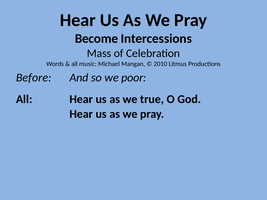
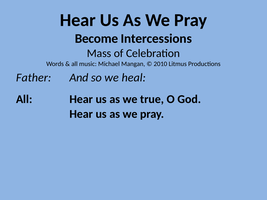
Before: Before -> Father
poor: poor -> heal
